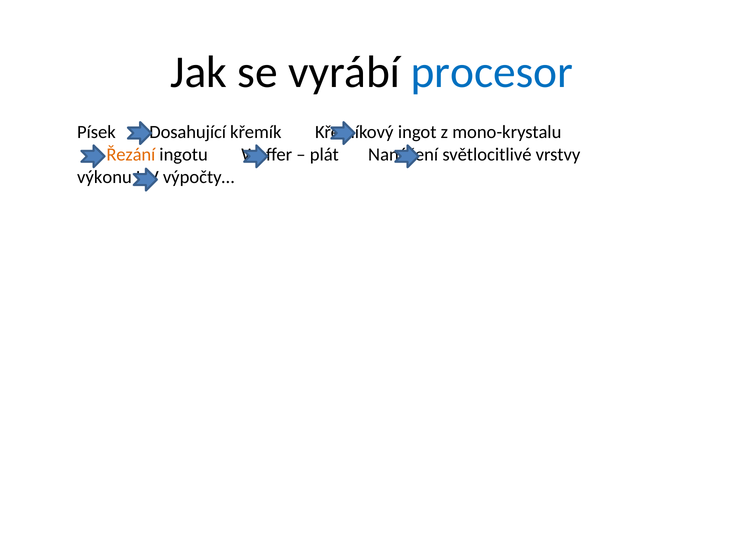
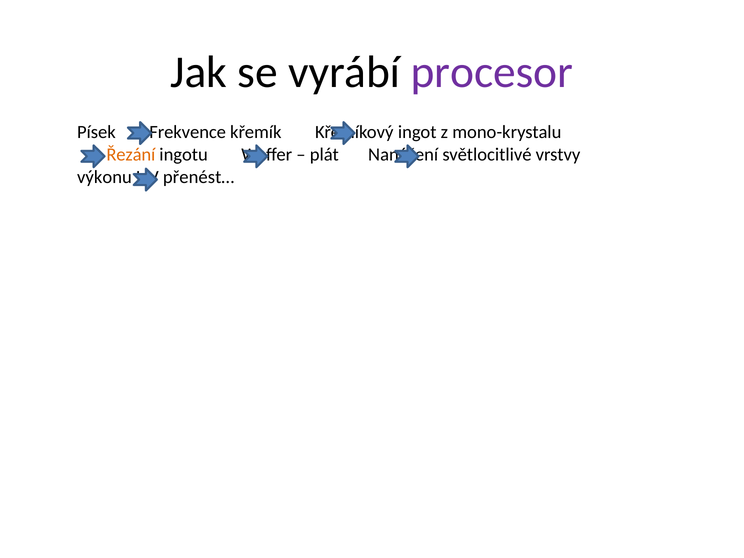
procesor colour: blue -> purple
Dosahující: Dosahující -> Frekvence
výpočty…: výpočty… -> přenést…
